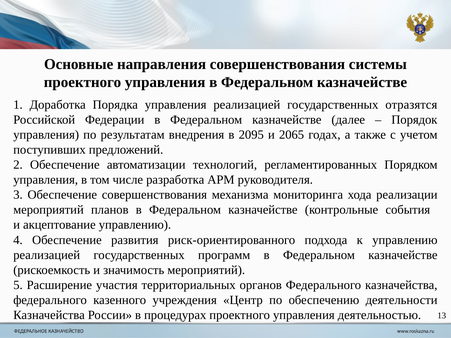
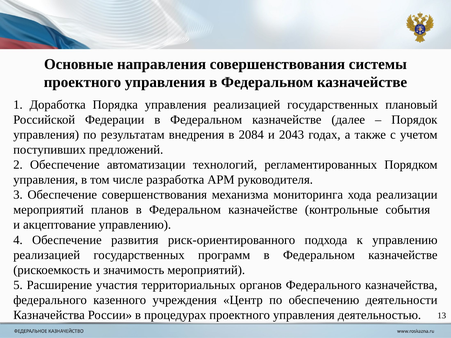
отразятся: отразятся -> плановый
2095: 2095 -> 2084
2065: 2065 -> 2043
